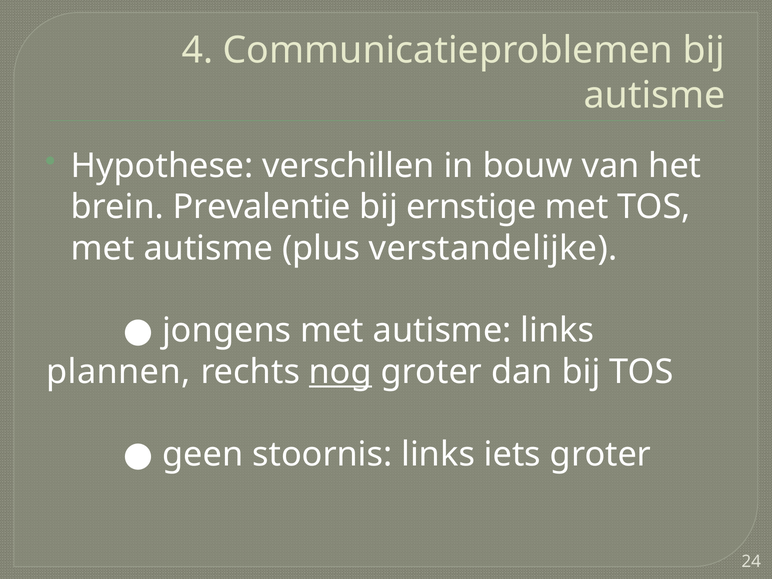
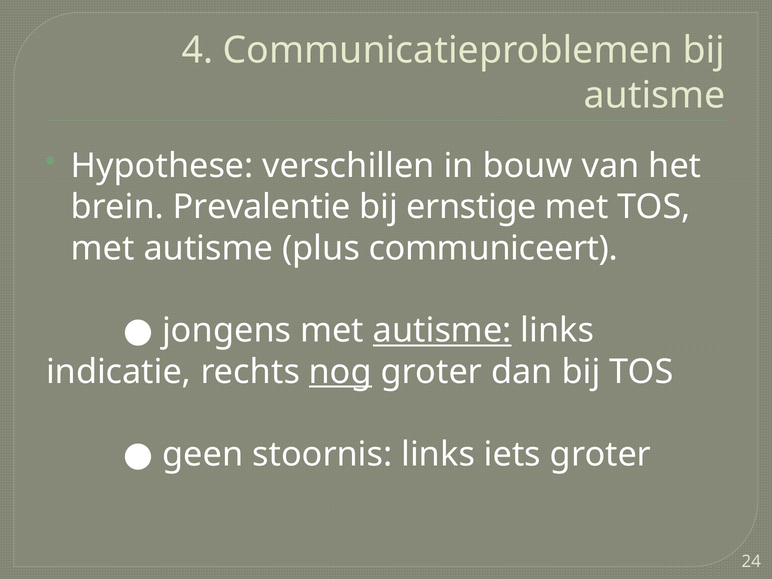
verstandelijke: verstandelijke -> communiceert
autisme at (442, 331) underline: none -> present
plannen: plannen -> indicatie
